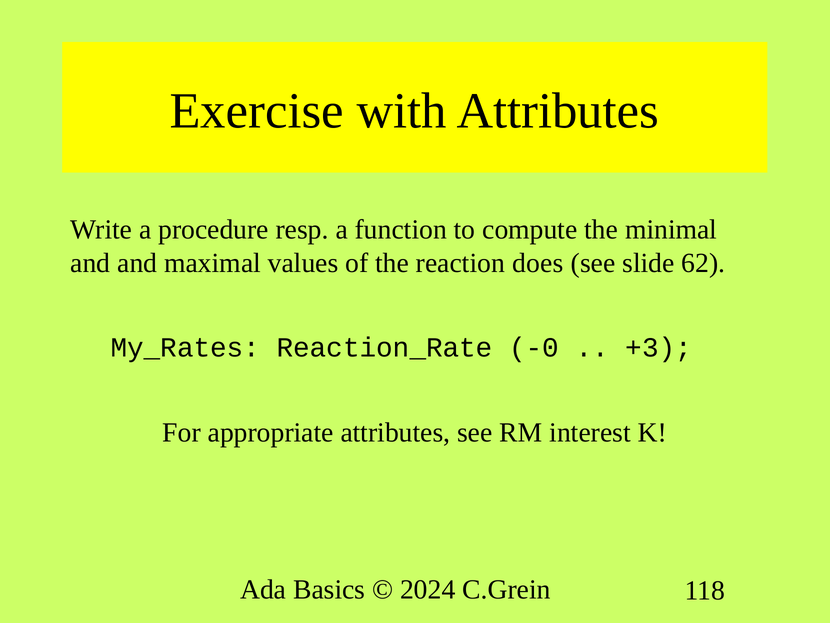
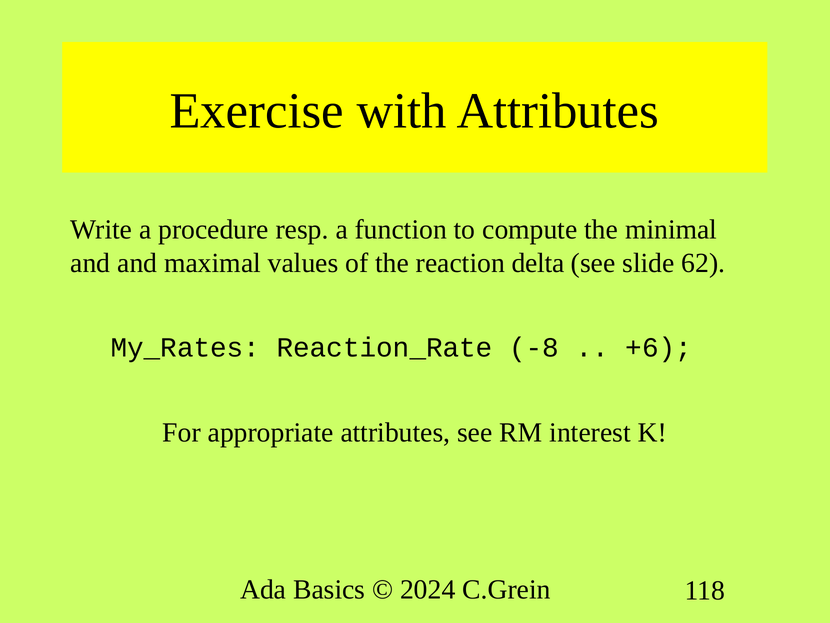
does: does -> delta
-0: -0 -> -8
+3: +3 -> +6
